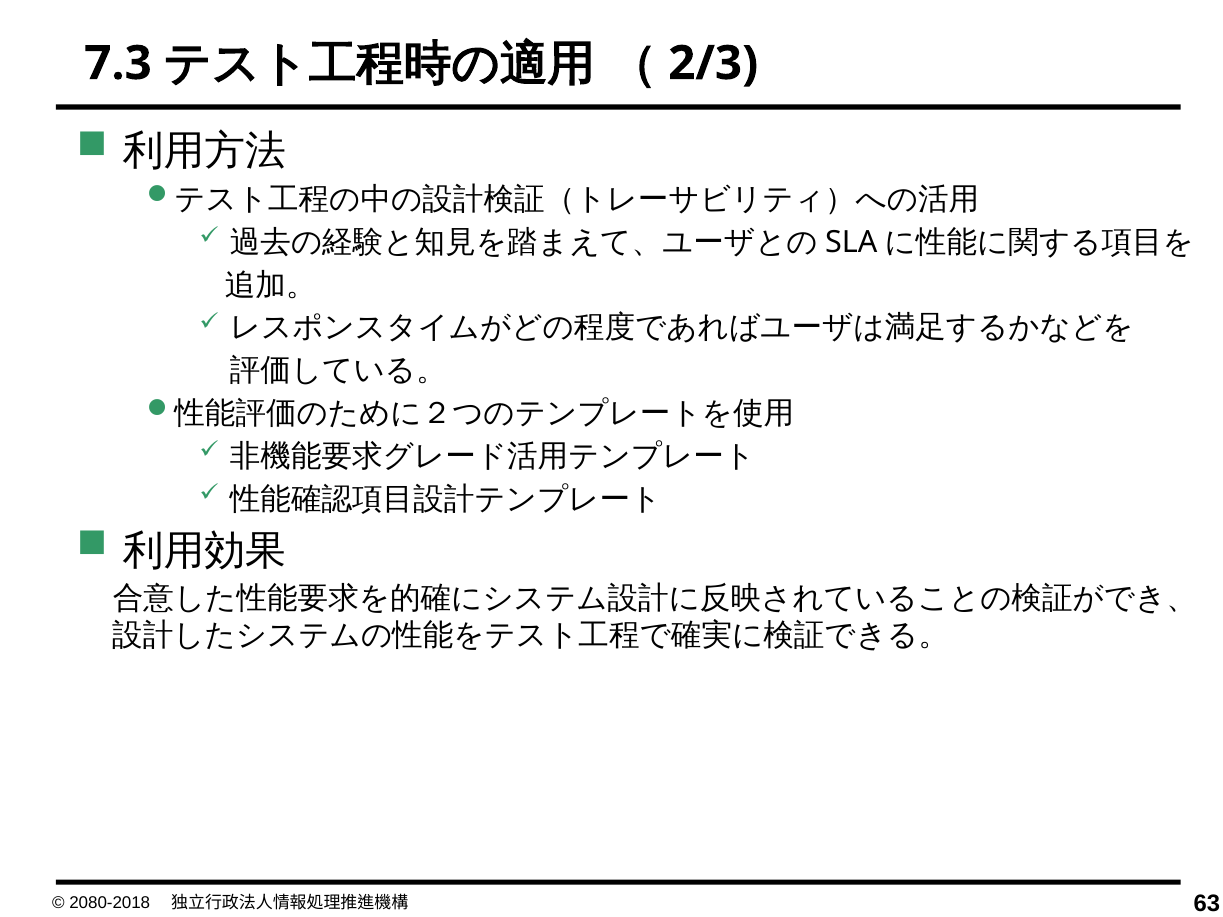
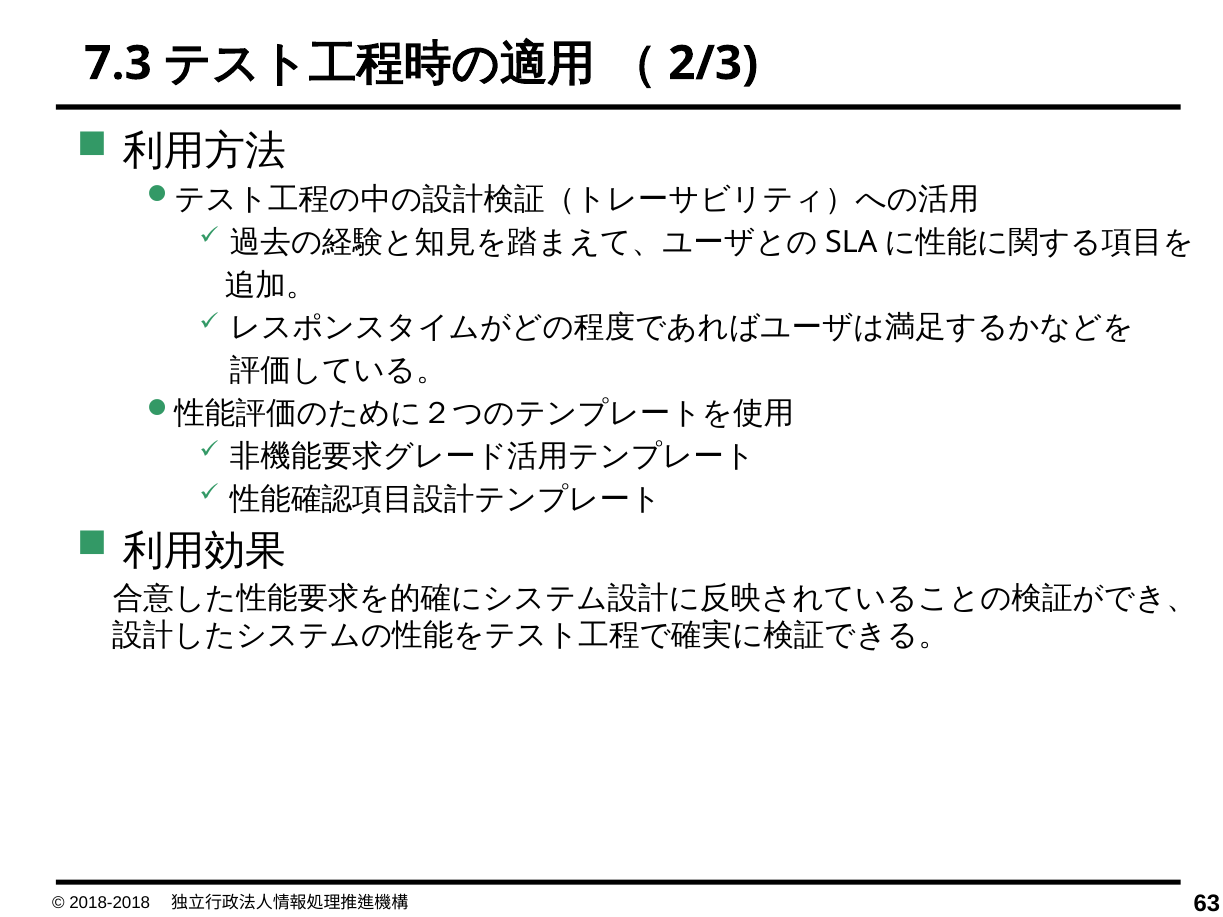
2080-2018: 2080-2018 -> 2018-2018
